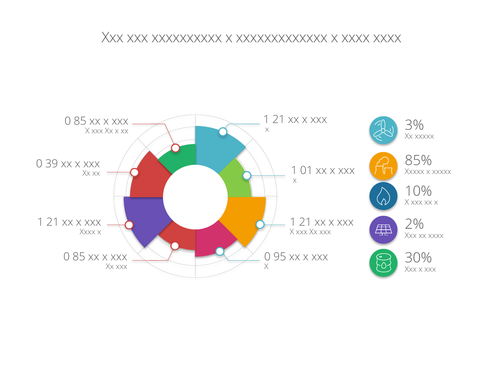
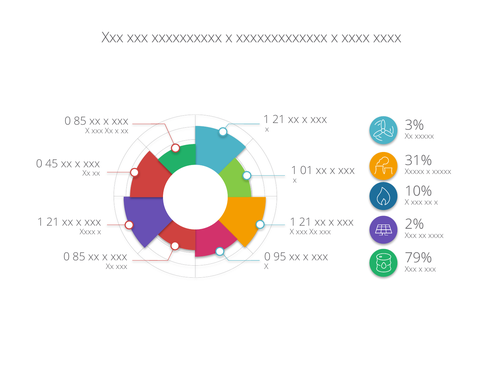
85%: 85% -> 31%
39: 39 -> 45
30%: 30% -> 79%
